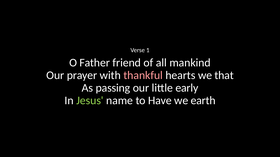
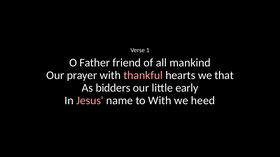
passing: passing -> bidders
Jesus colour: light green -> pink
to Have: Have -> With
earth: earth -> heed
